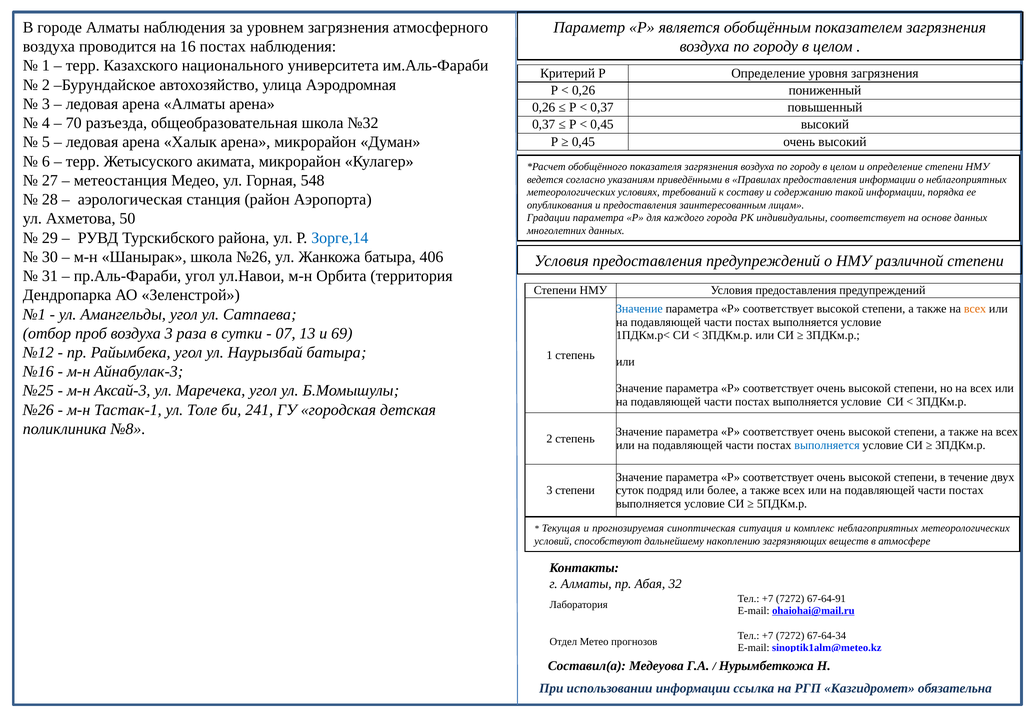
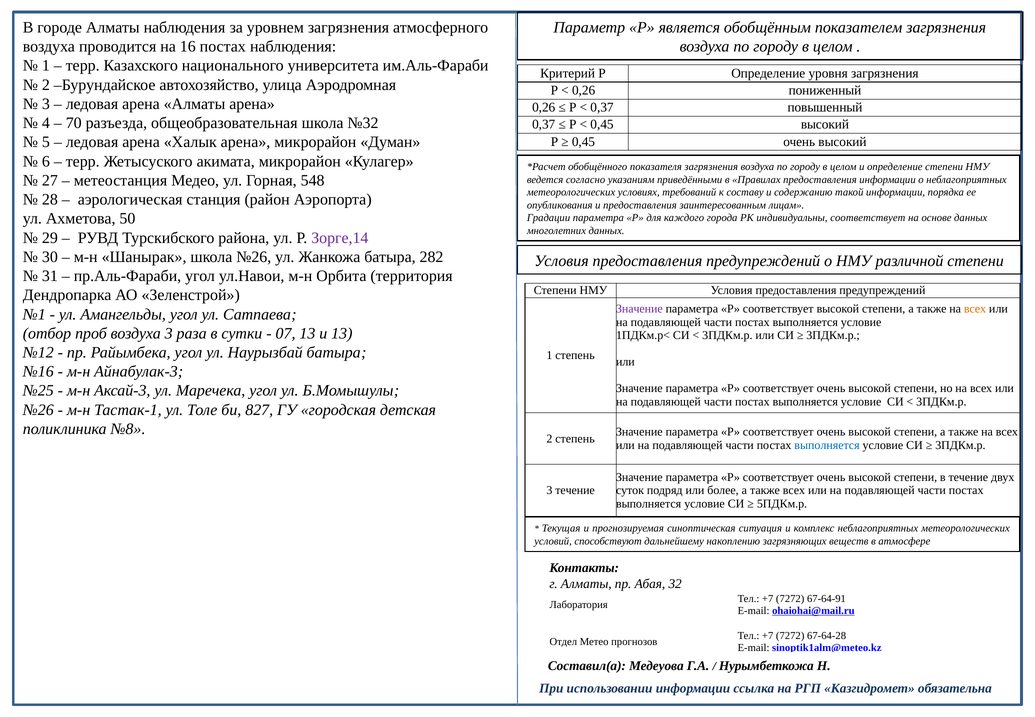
Зорге,14 colour: blue -> purple
406: 406 -> 282
Значение at (639, 309) colour: blue -> purple
и 69: 69 -> 13
241: 241 -> 827
3 степени: степени -> течение
67-64-34: 67-64-34 -> 67-64-28
